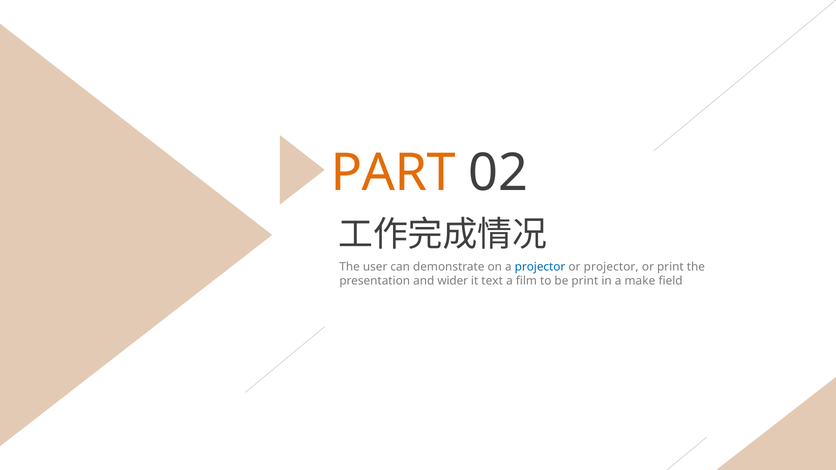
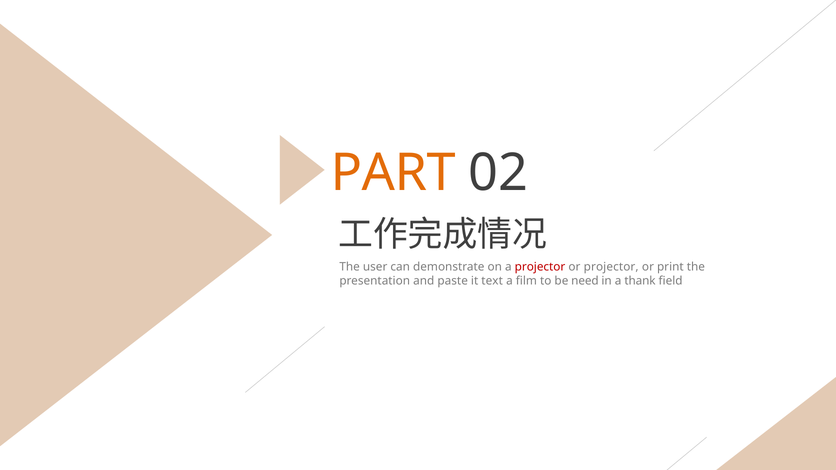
projector at (540, 267) colour: blue -> red
wider: wider -> paste
be print: print -> need
make: make -> thank
